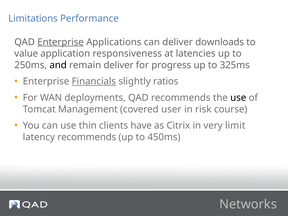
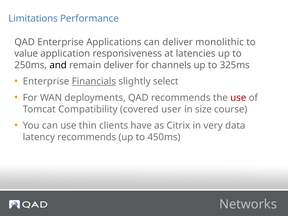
Enterprise at (61, 42) underline: present -> none
downloads: downloads -> monolithic
progress: progress -> channels
ratios: ratios -> select
use at (238, 98) colour: black -> red
Management: Management -> Compatibility
risk: risk -> size
limit: limit -> data
